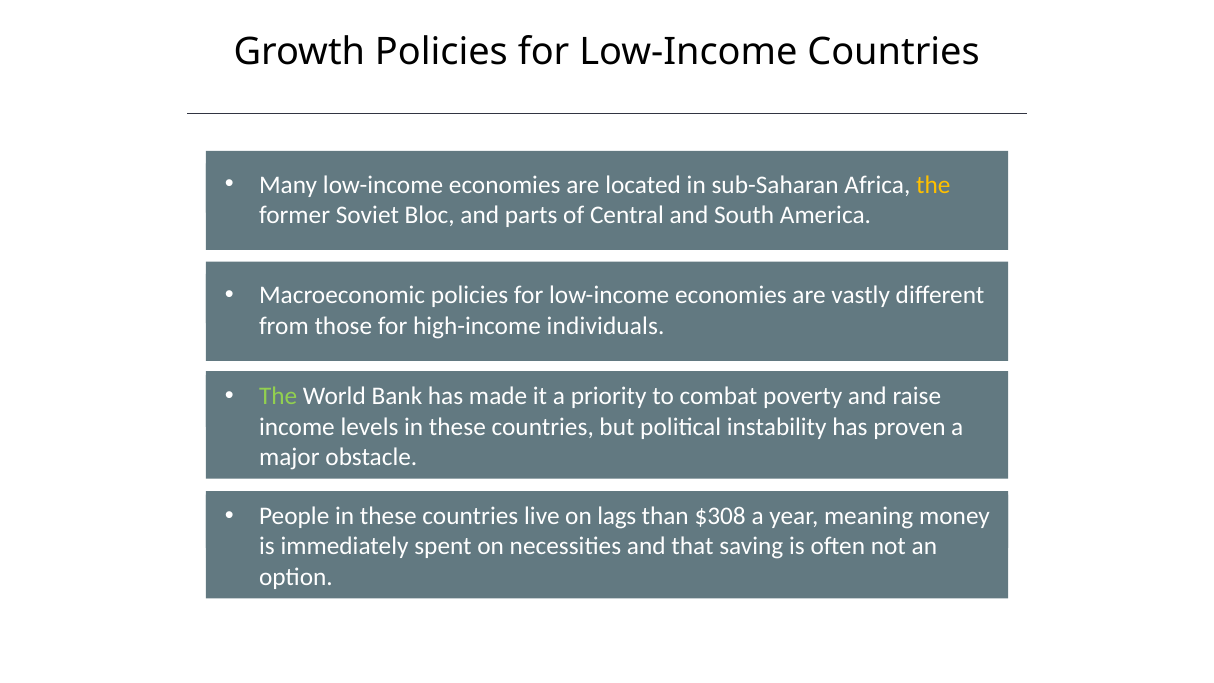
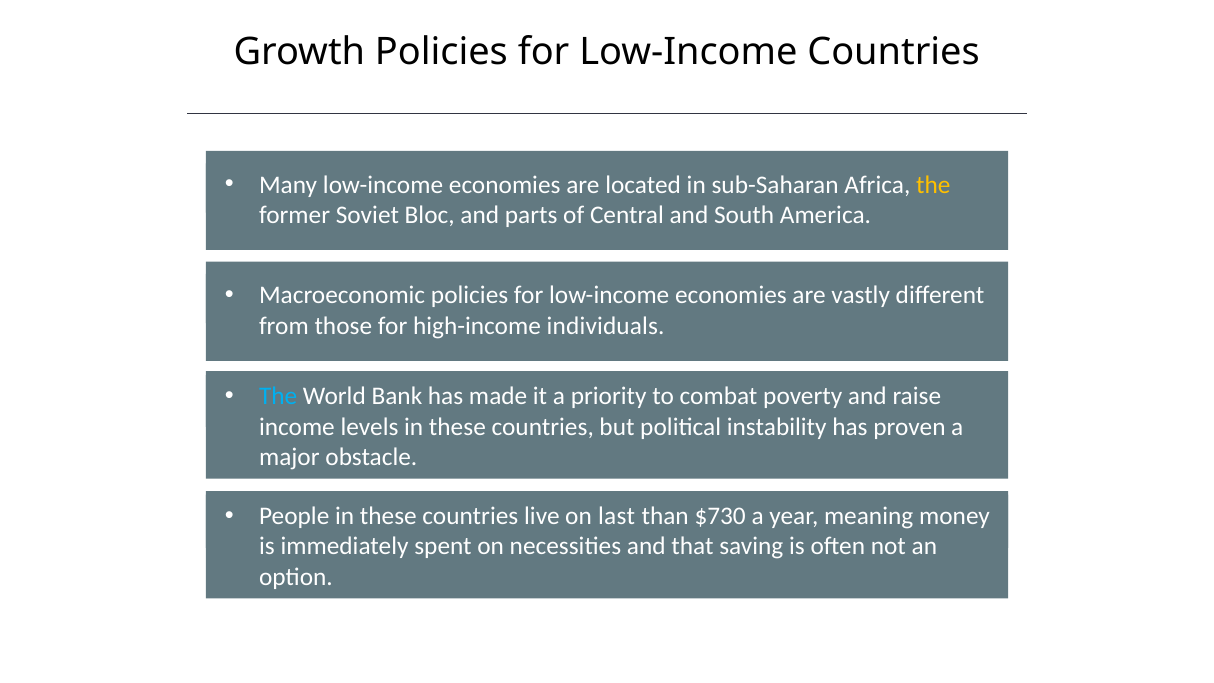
The at (278, 397) colour: light green -> light blue
lags: lags -> last
$308: $308 -> $730
